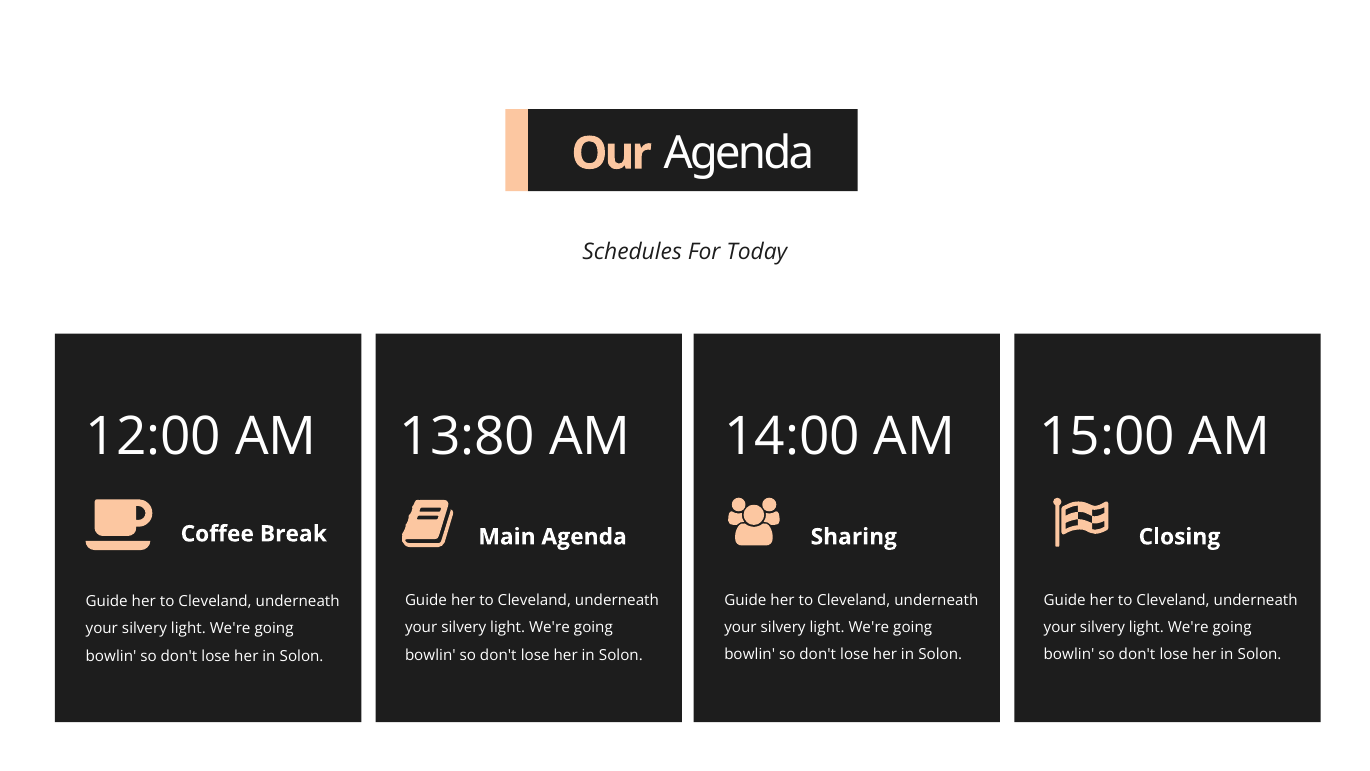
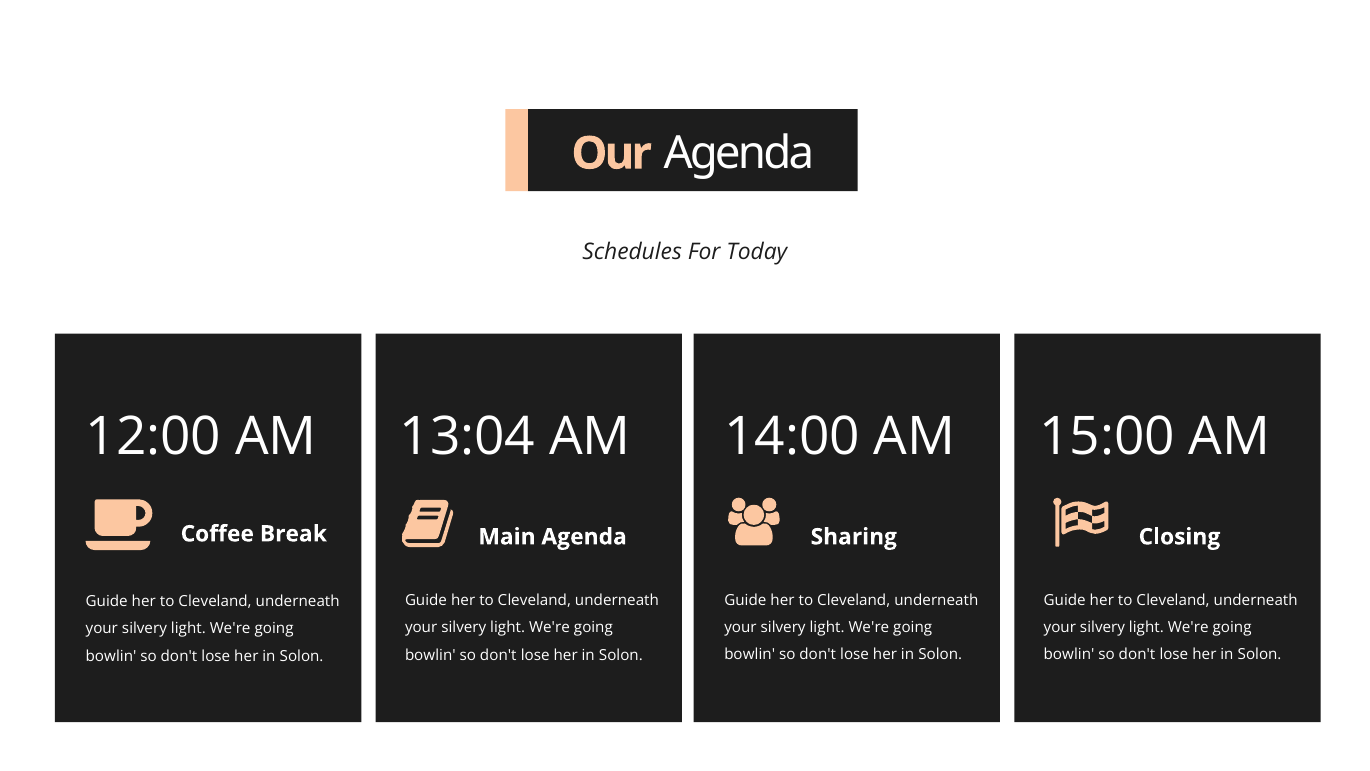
13:80: 13:80 -> 13:04
